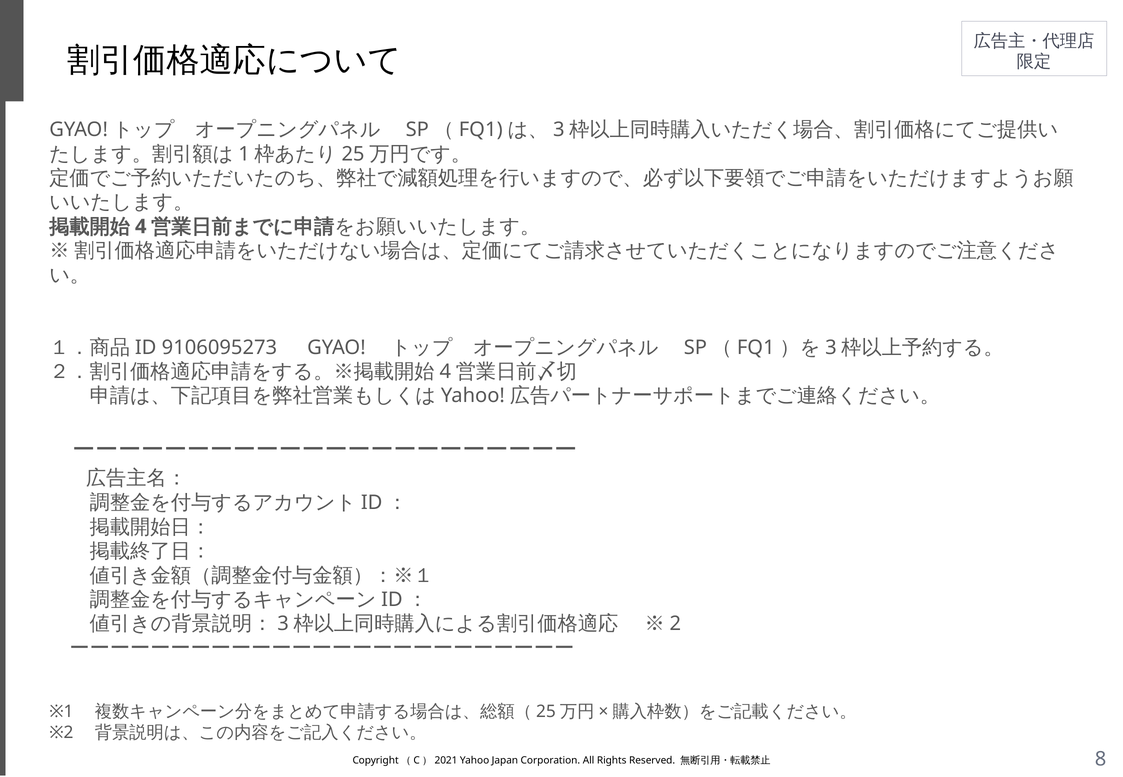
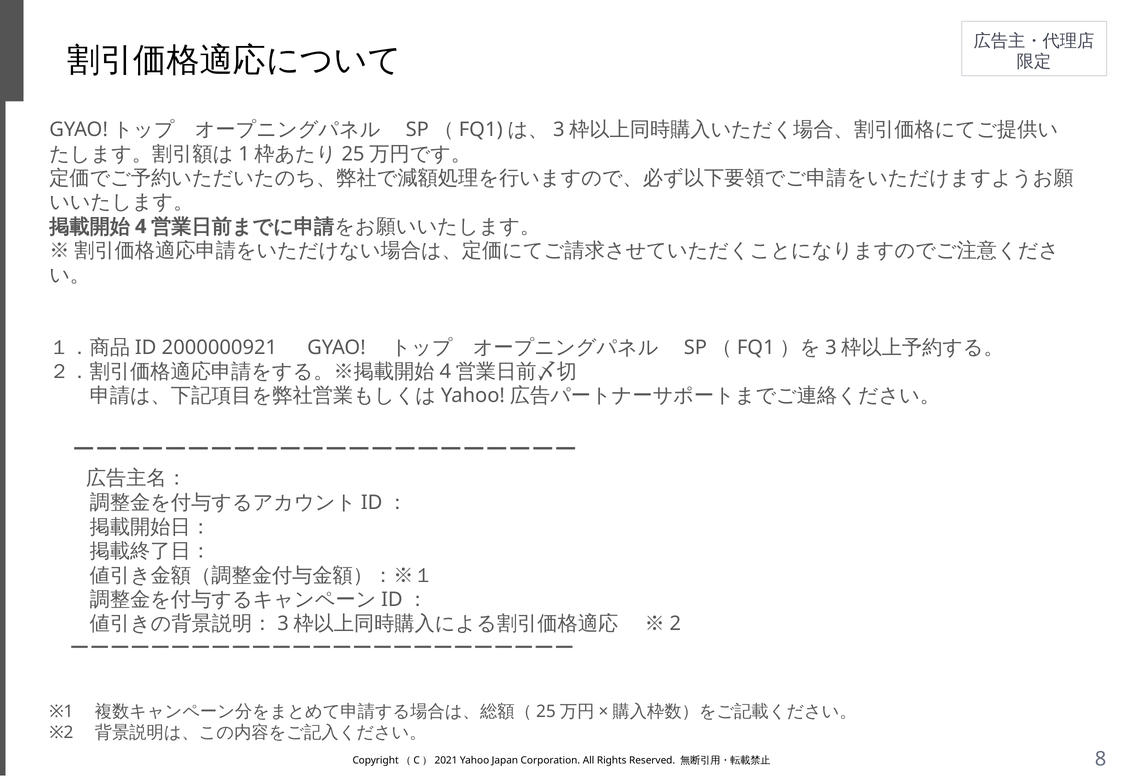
9106095273: 9106095273 -> 2000000921
